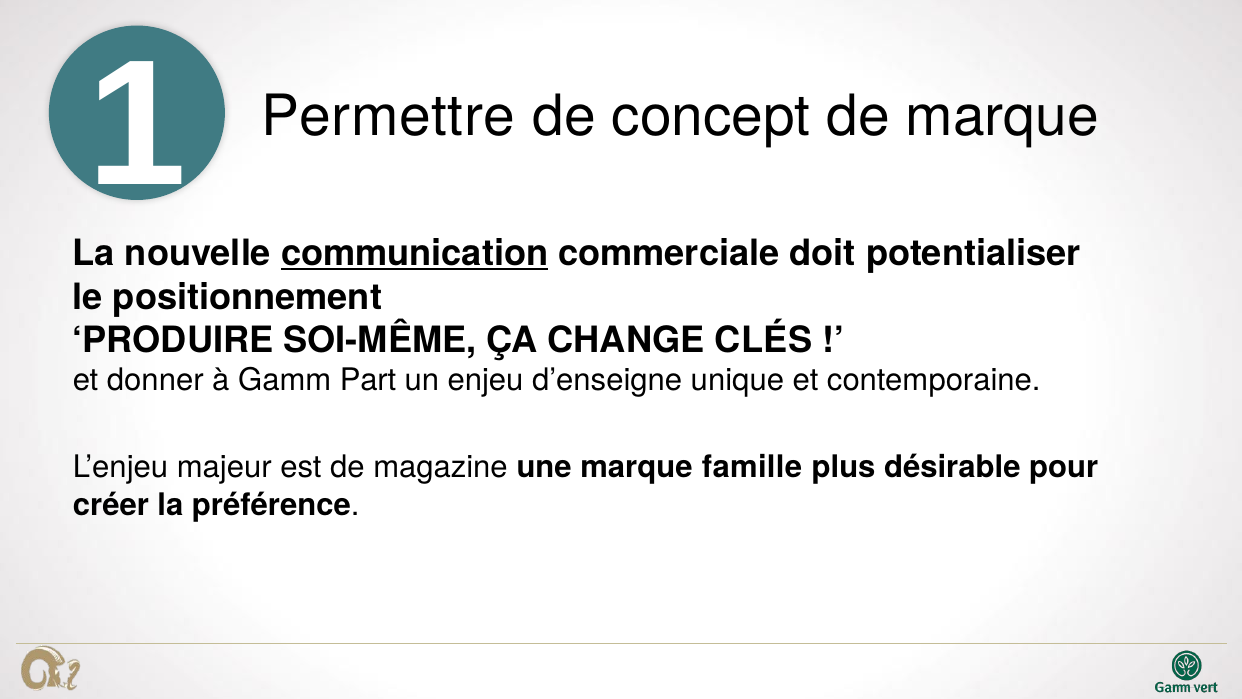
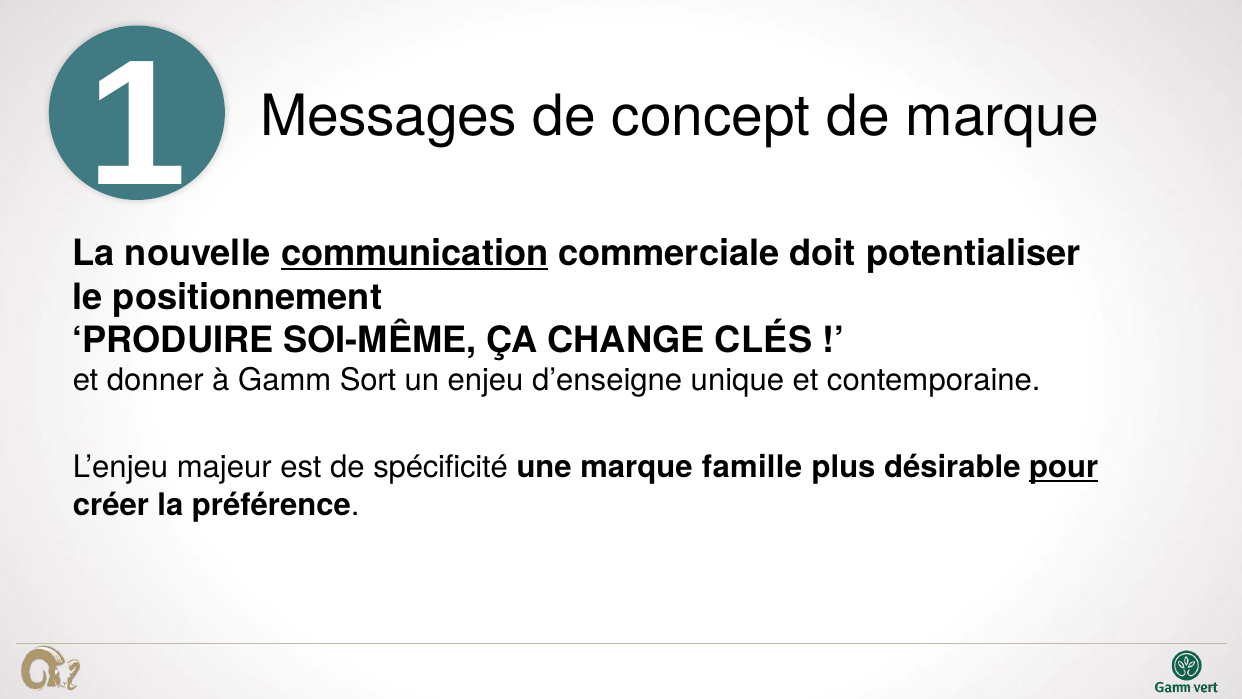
Permettre: Permettre -> Messages
Part: Part -> Sort
magazine: magazine -> spécificité
pour underline: none -> present
